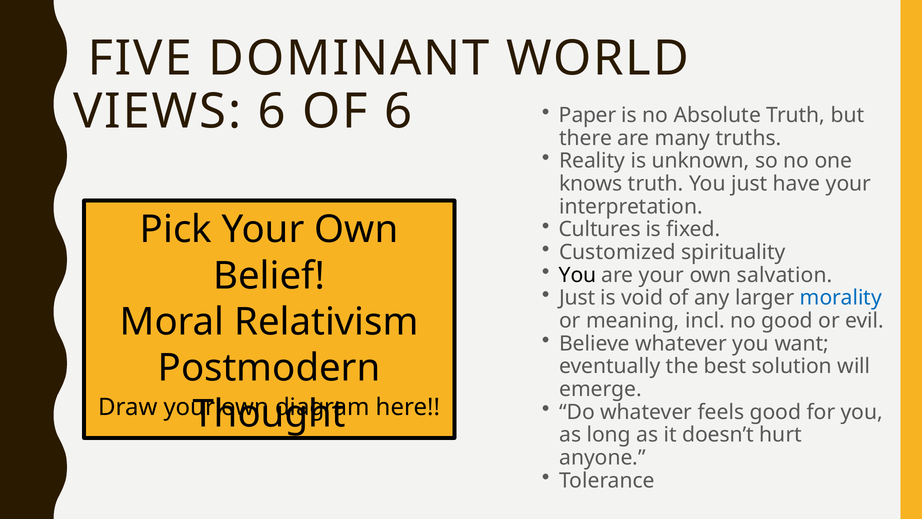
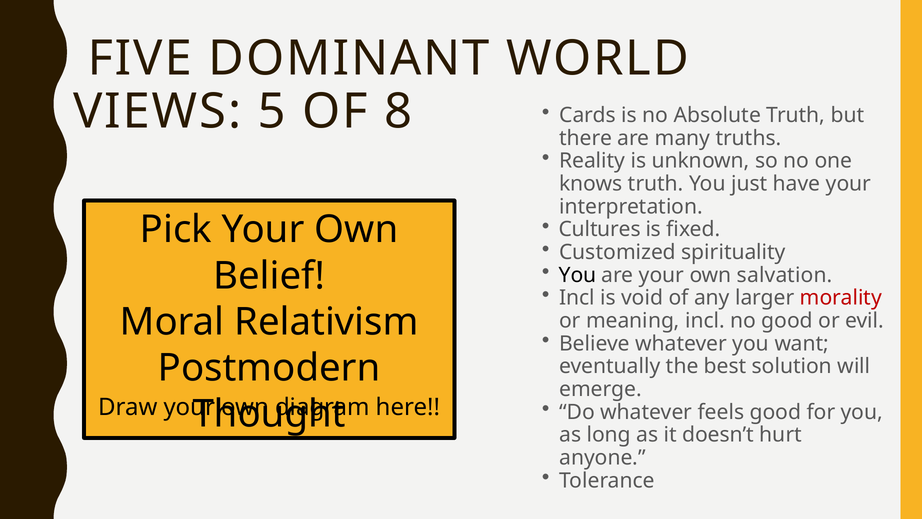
VIEWS 6: 6 -> 5
OF 6: 6 -> 8
Paper: Paper -> Cards
Just at (577, 298): Just -> Incl
morality colour: blue -> red
